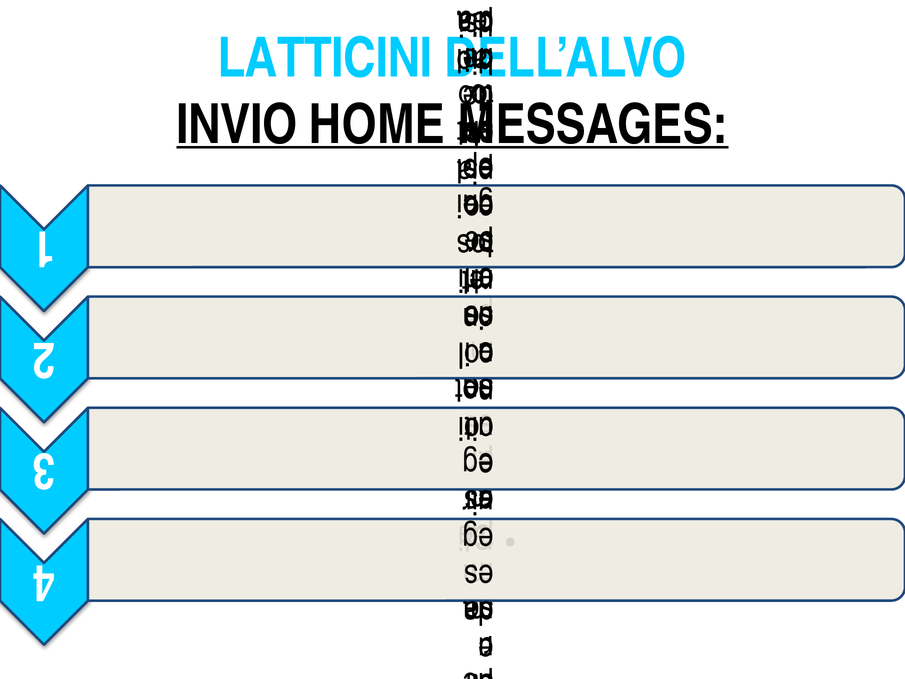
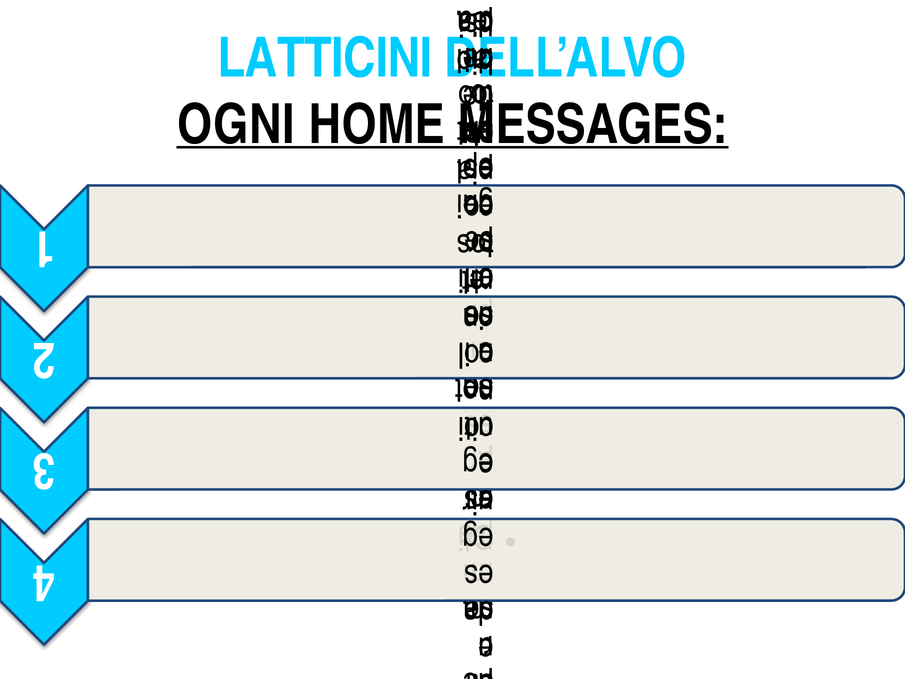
INVIO: INVIO -> OGNI
